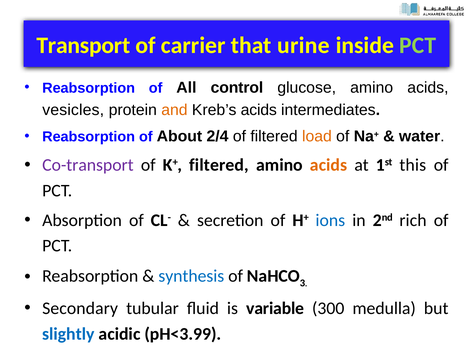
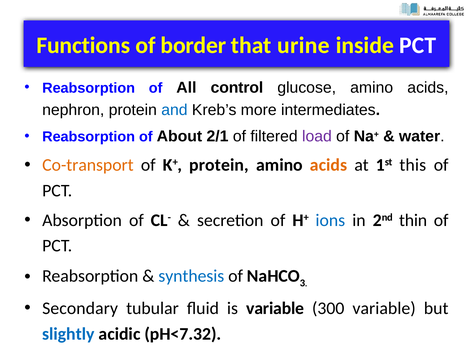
Transport: Transport -> Functions
carrier: carrier -> border
PCT at (418, 45) colour: light green -> white
vesicles: vesicles -> nephron
and colour: orange -> blue
Kreb’s acids: acids -> more
2/4: 2/4 -> 2/1
load colour: orange -> purple
Co-transport colour: purple -> orange
K+ filtered: filtered -> protein
rich: rich -> thin
300 medulla: medulla -> variable
pH<3.99: pH<3.99 -> pH<7.32
